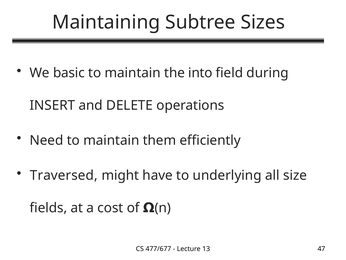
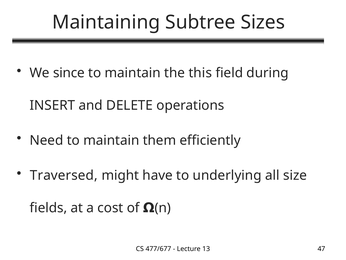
basic: basic -> since
into: into -> this
